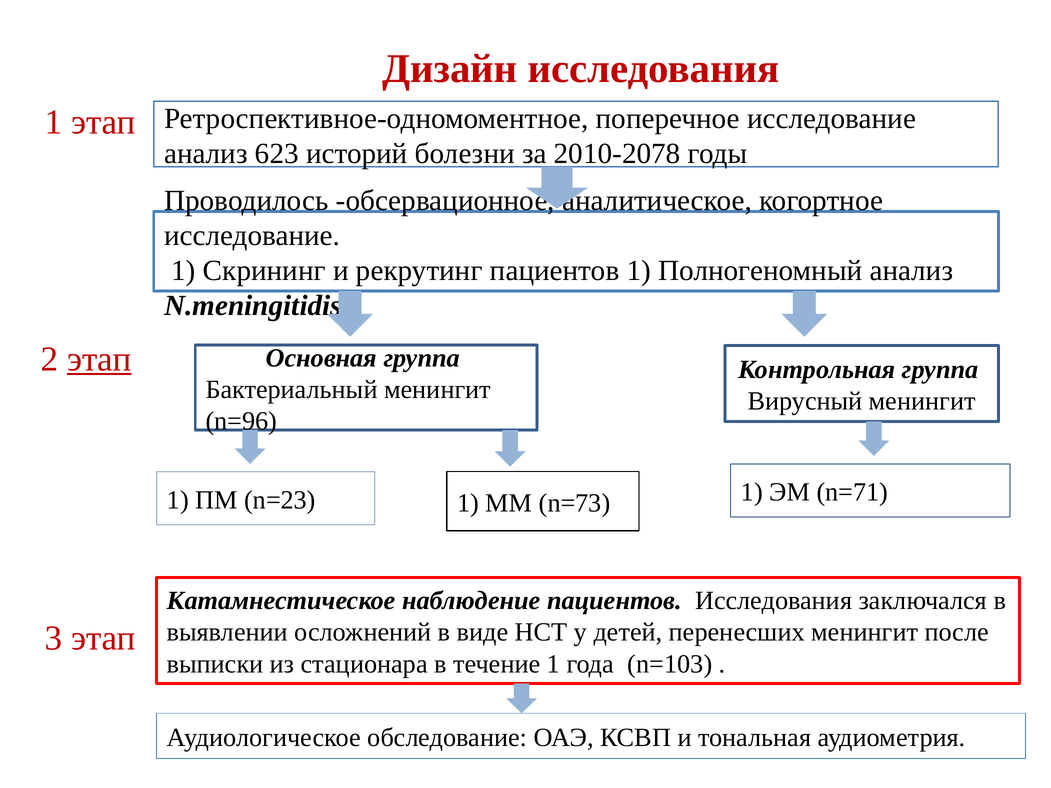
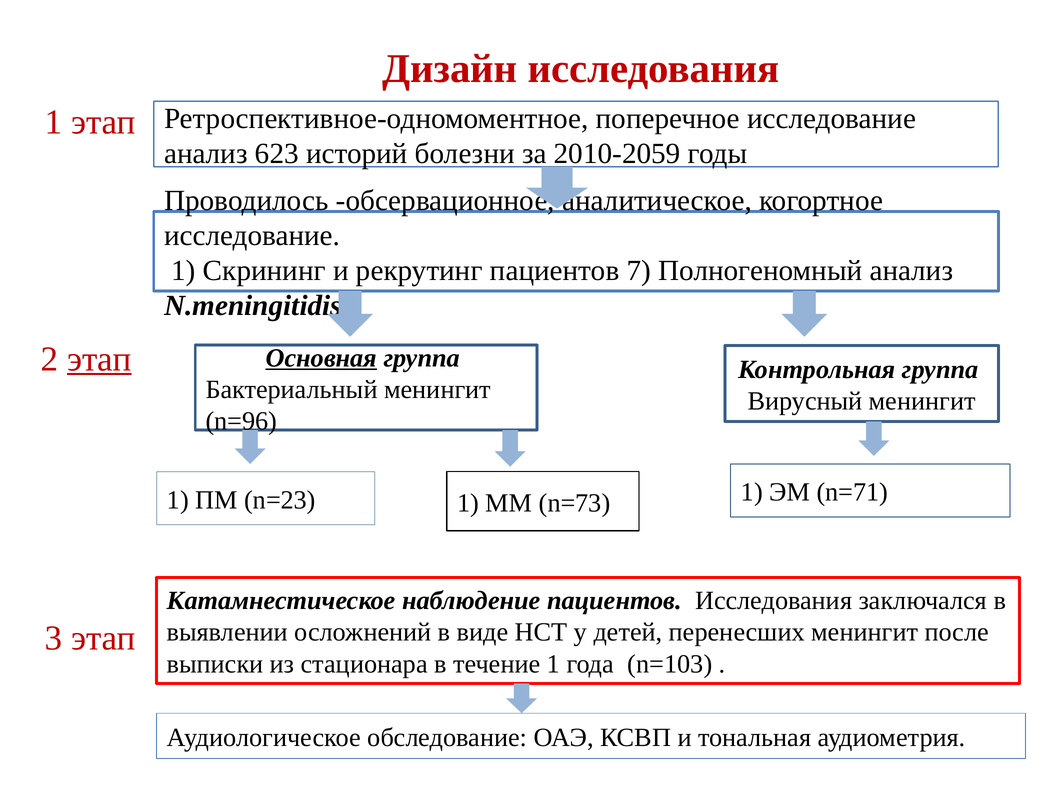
2010-2078: 2010-2078 -> 2010-2059
пациентов 1: 1 -> 7
Основная underline: none -> present
